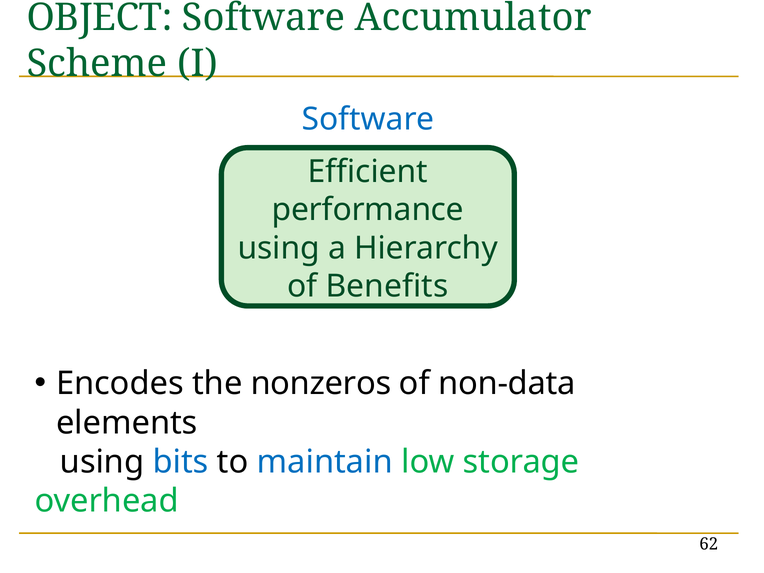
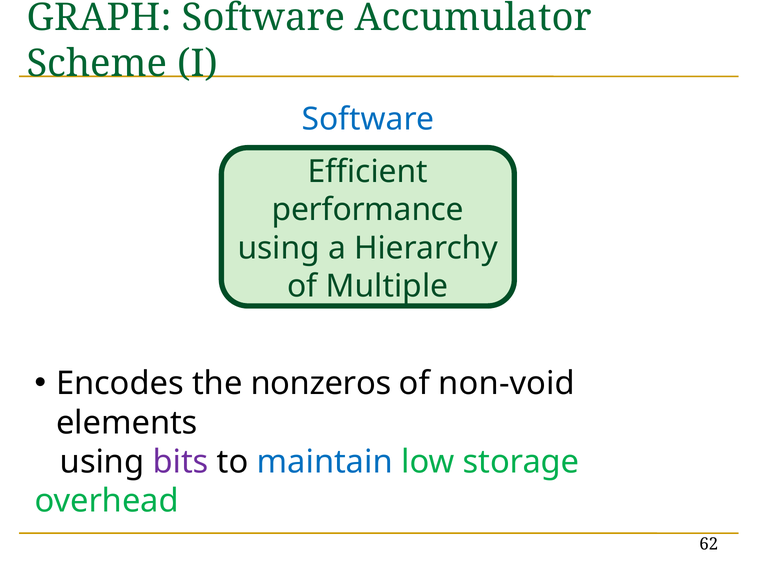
OBJECT: OBJECT -> GRAPH
Benefits: Benefits -> Multiple
non-data: non-data -> non-void
bits colour: blue -> purple
